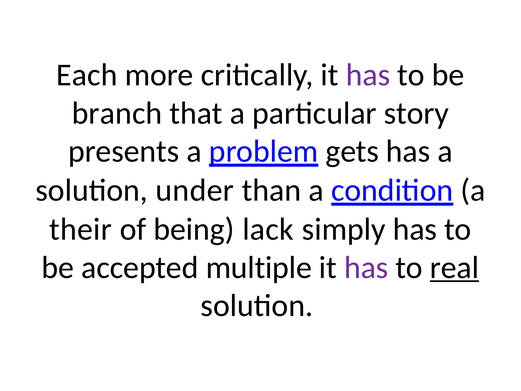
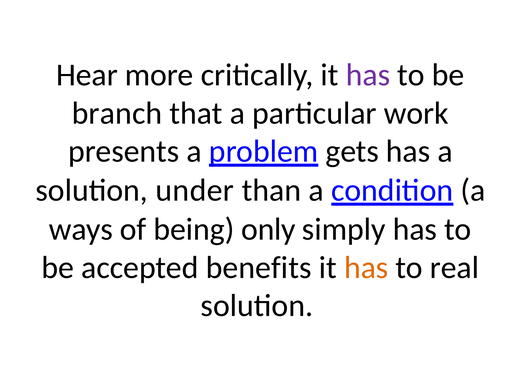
Each: Each -> Hear
story: story -> work
their: their -> ways
lack: lack -> only
multiple: multiple -> benefits
has at (366, 267) colour: purple -> orange
real underline: present -> none
